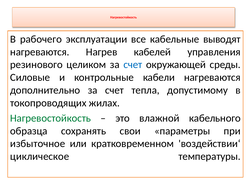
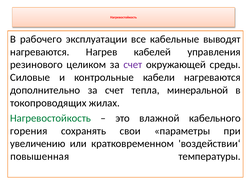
счет at (133, 65) colour: blue -> purple
допустимому: допустимому -> минеральной
образца: образца -> горения
избыточное: избыточное -> увеличению
циклическое: циклическое -> повышенная
